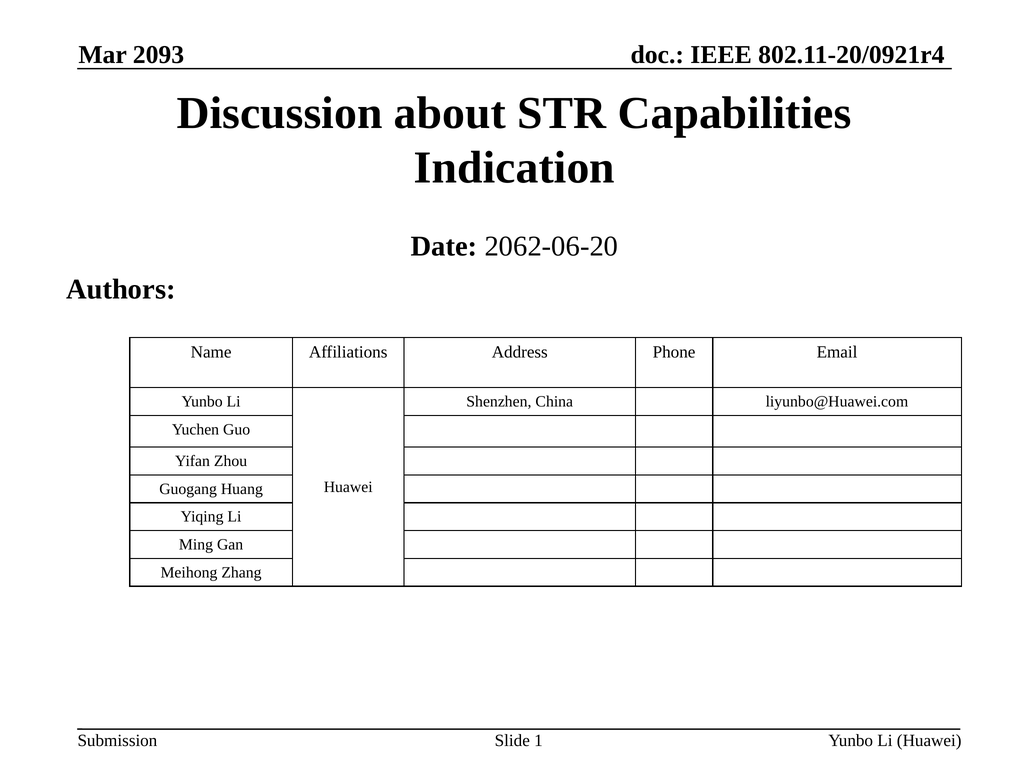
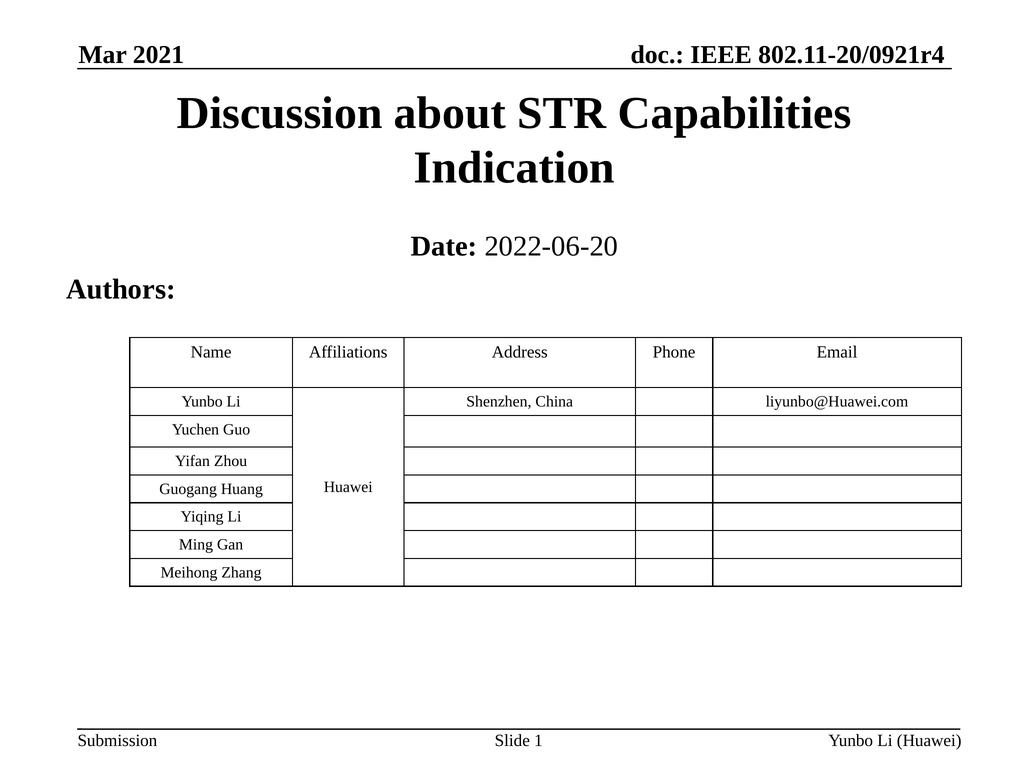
2093: 2093 -> 2021
2062-06-20: 2062-06-20 -> 2022-06-20
